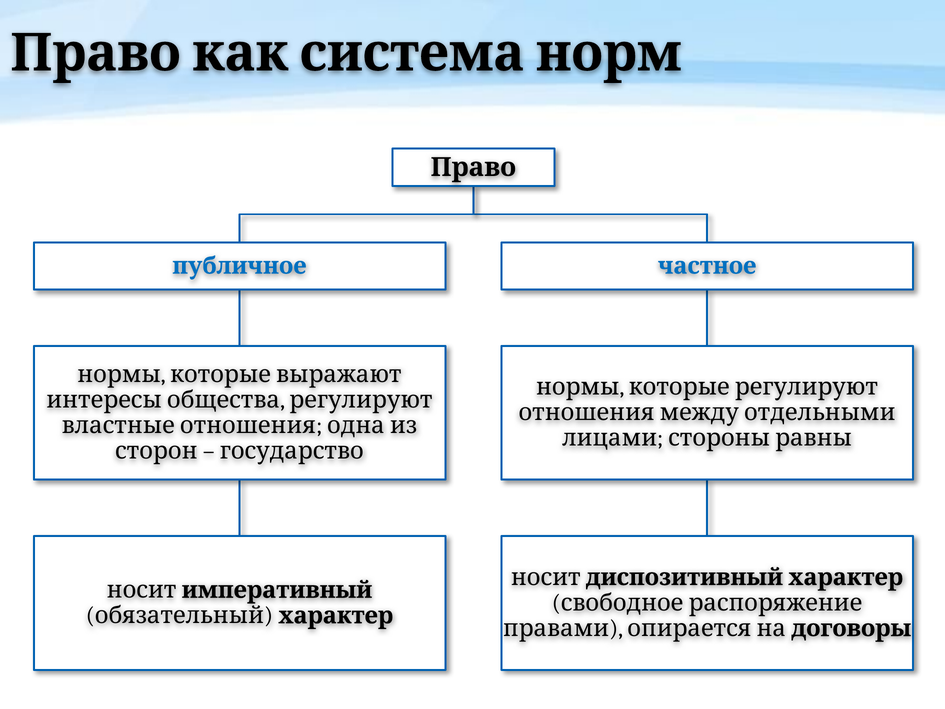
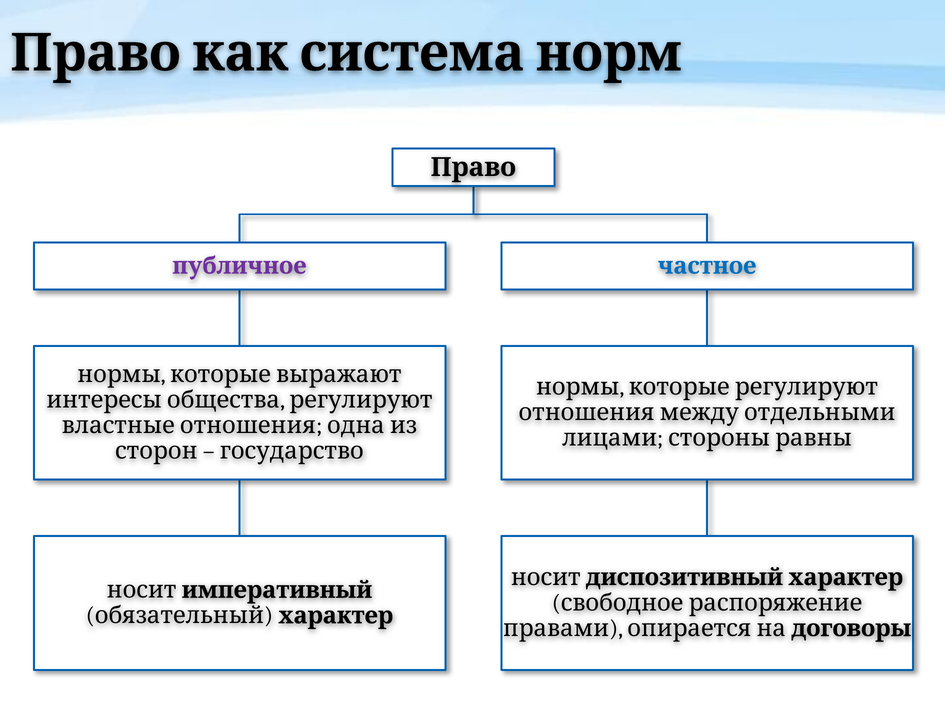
публичное colour: blue -> purple
